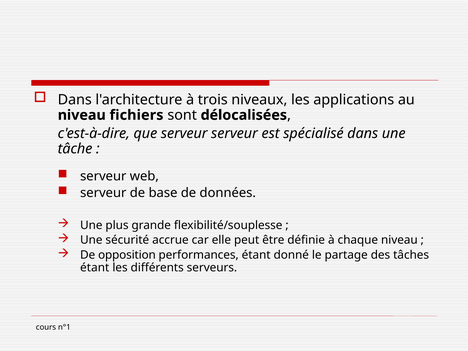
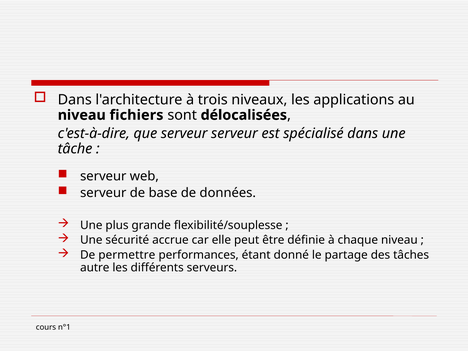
opposition: opposition -> permettre
étant at (95, 268): étant -> autre
